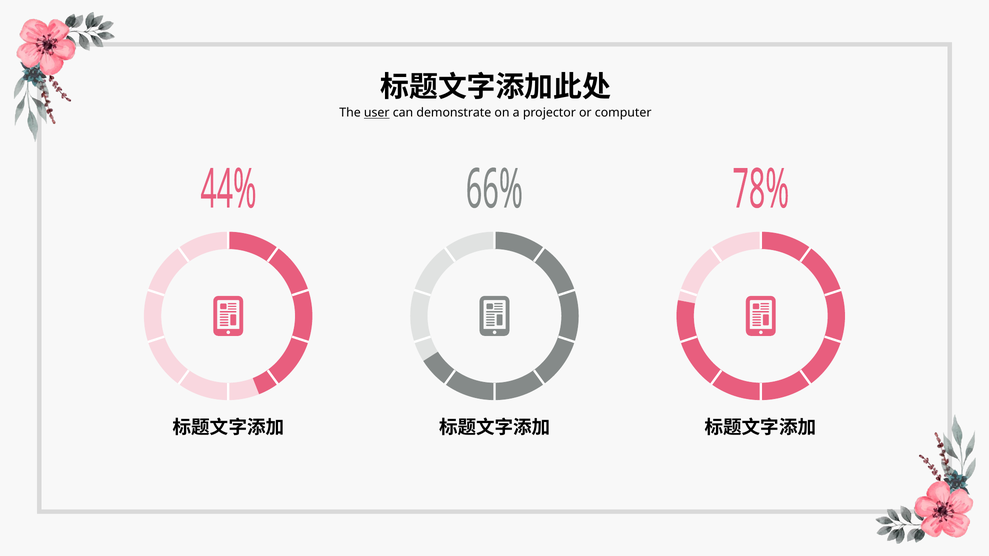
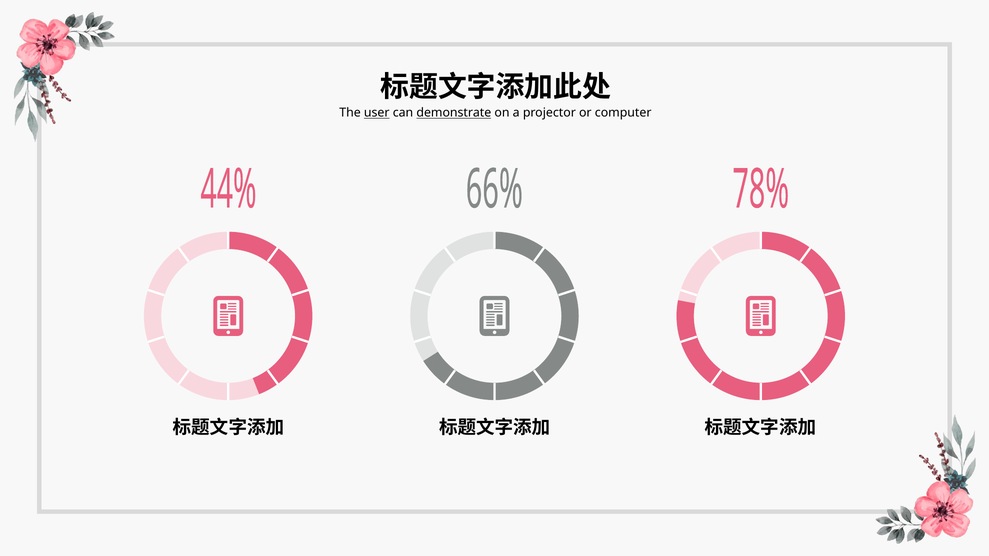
demonstrate underline: none -> present
